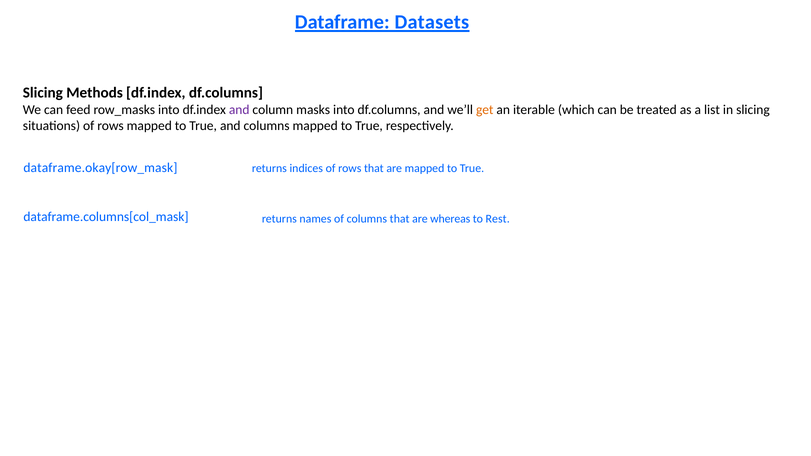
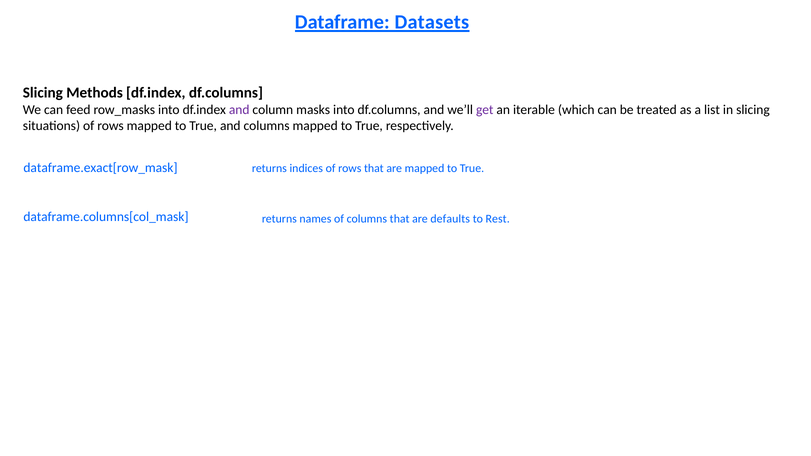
get colour: orange -> purple
dataframe.okay[row_mask: dataframe.okay[row_mask -> dataframe.exact[row_mask
whereas: whereas -> defaults
